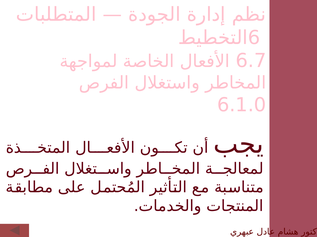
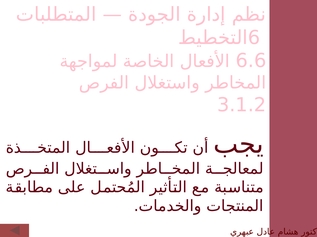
6.7: 6.7 -> 6.6
6.1.0: 6.1.0 -> 3.1.2
